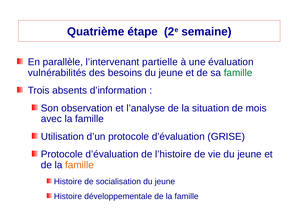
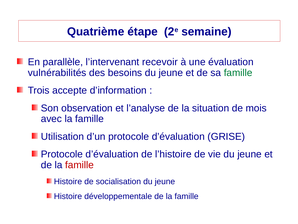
partielle: partielle -> recevoir
absents: absents -> accepte
famille at (80, 165) colour: orange -> red
